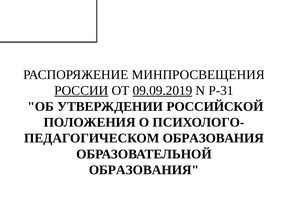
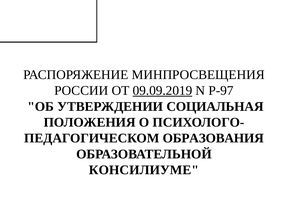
РОССИИ underline: present -> none
Р-31: Р-31 -> Р-97
РОССИЙСКОЙ: РОССИЙСКОЙ -> СОЦИАЛЬНАЯ
ОБРАЗОВАНИЯ at (144, 170): ОБРАЗОВАНИЯ -> КОНСИЛИУМЕ
